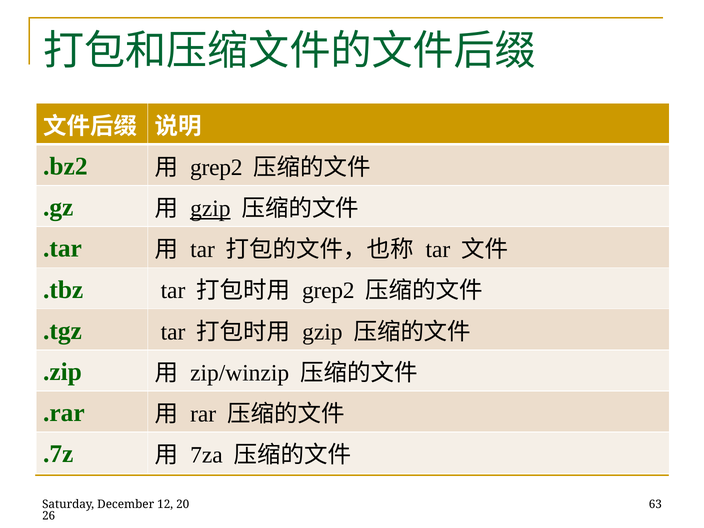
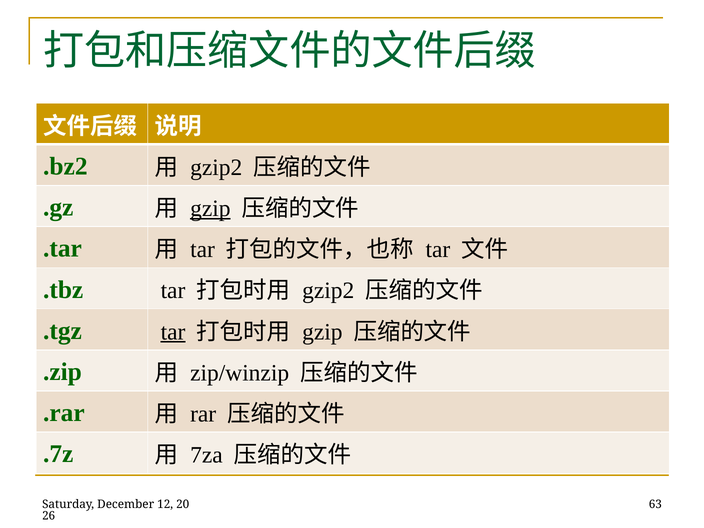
grep2 at (216, 167): grep2 -> gzip2
grep2 at (328, 291): grep2 -> gzip2
tar at (173, 332) underline: none -> present
